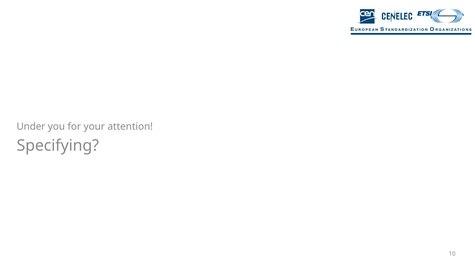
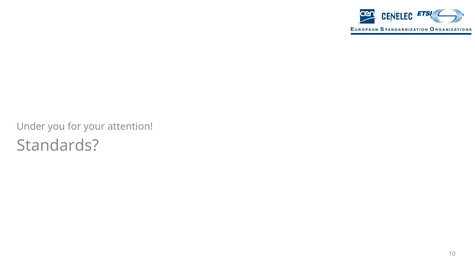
Specifying: Specifying -> Standards
